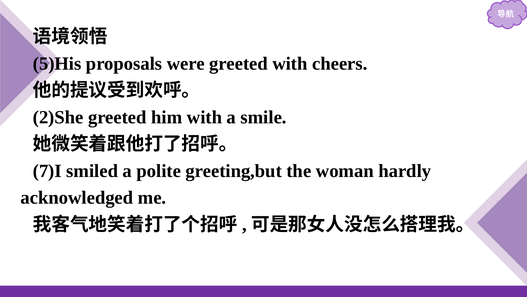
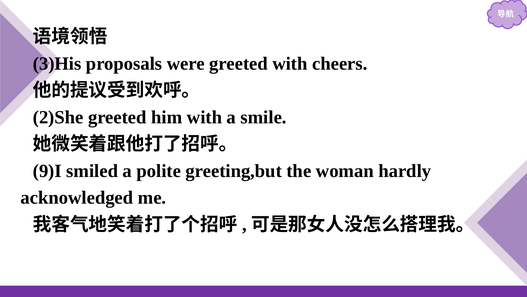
5)His: 5)His -> 3)His
7)I: 7)I -> 9)I
